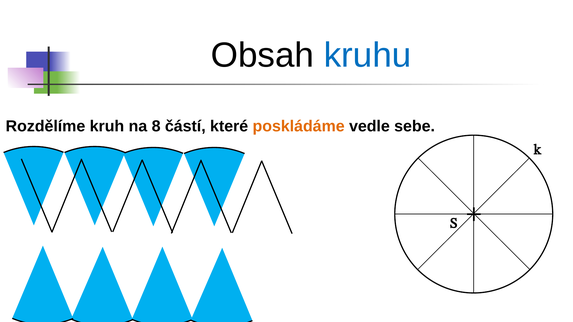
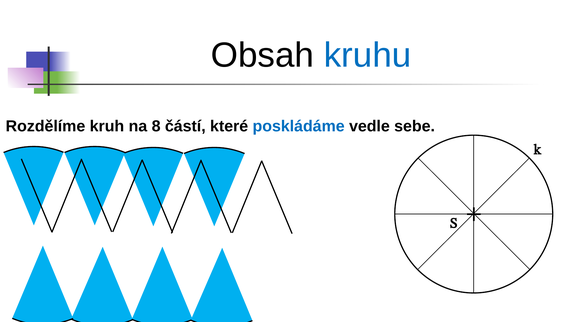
poskládáme colour: orange -> blue
